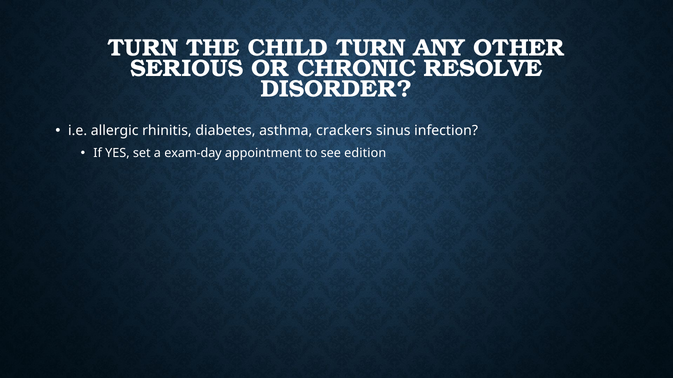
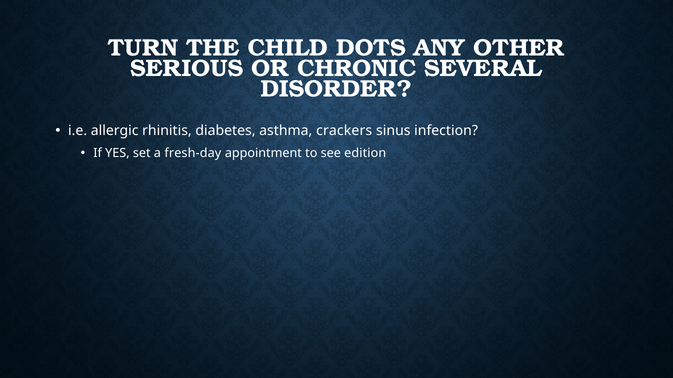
CHILD TURN: TURN -> DOTS
RESOLVE: RESOLVE -> SEVERAL
exam-day: exam-day -> fresh-day
